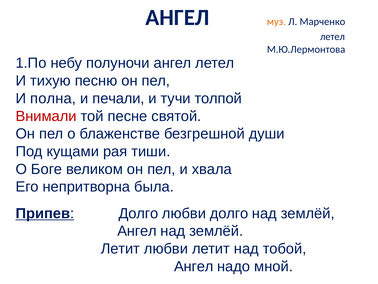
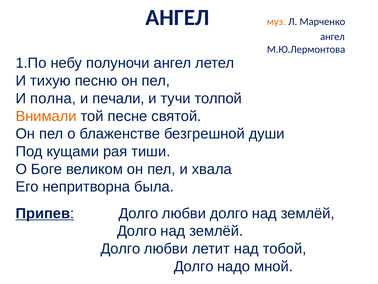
летел at (332, 37): летел -> ангел
Внимали colour: red -> orange
Ангел at (137, 231): Ангел -> Долго
Летит at (120, 248): Летит -> Долго
Ангел at (194, 266): Ангел -> Долго
